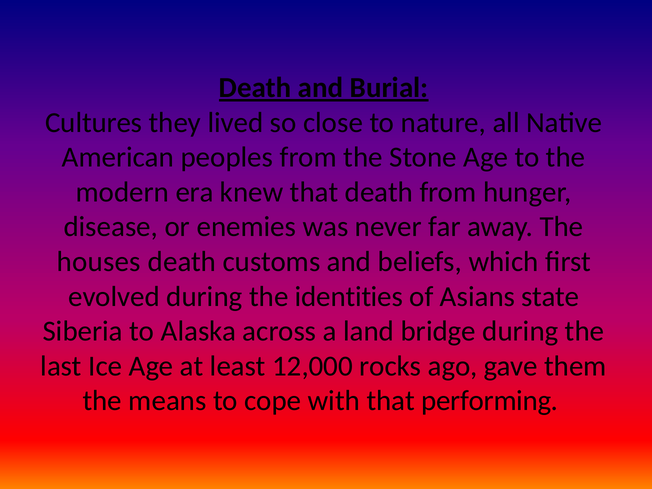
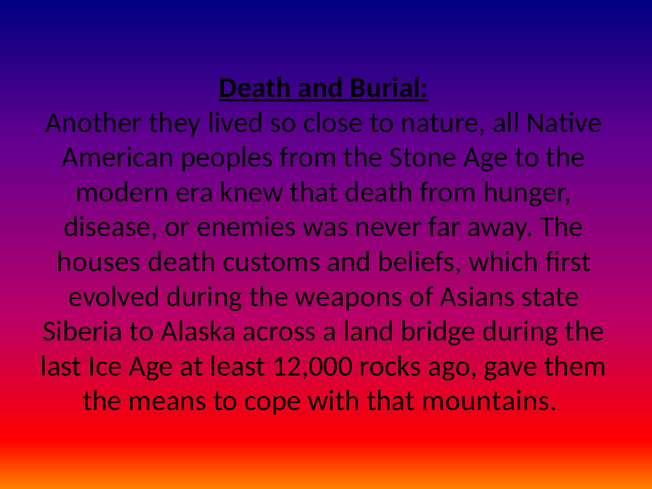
Cultures: Cultures -> Another
identities: identities -> weapons
performing: performing -> mountains
